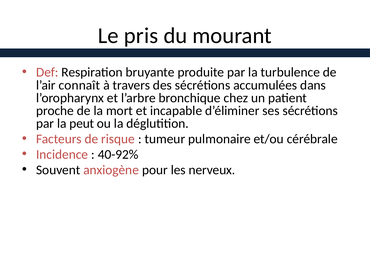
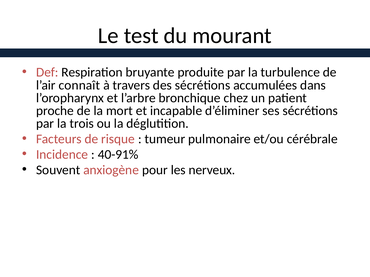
pris: pris -> test
peut: peut -> trois
40-92%: 40-92% -> 40-91%
